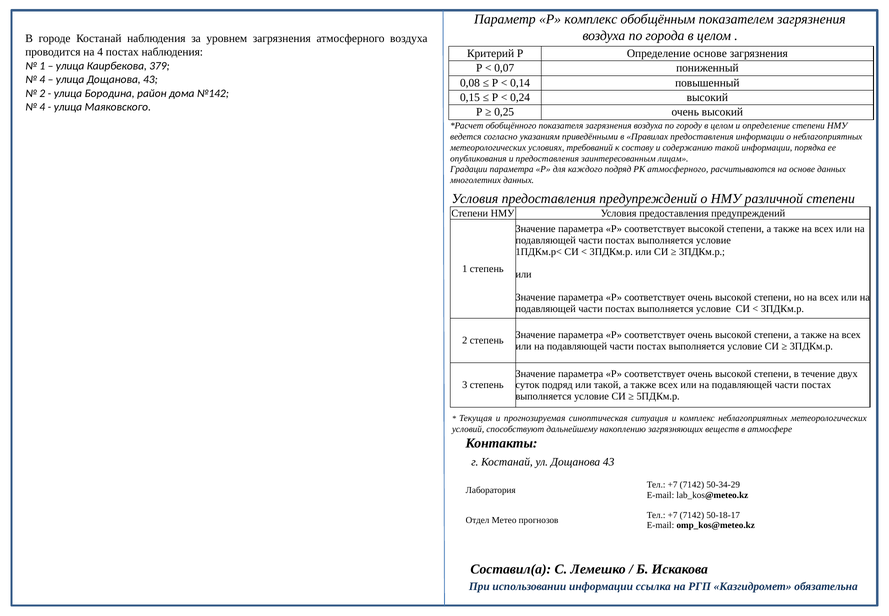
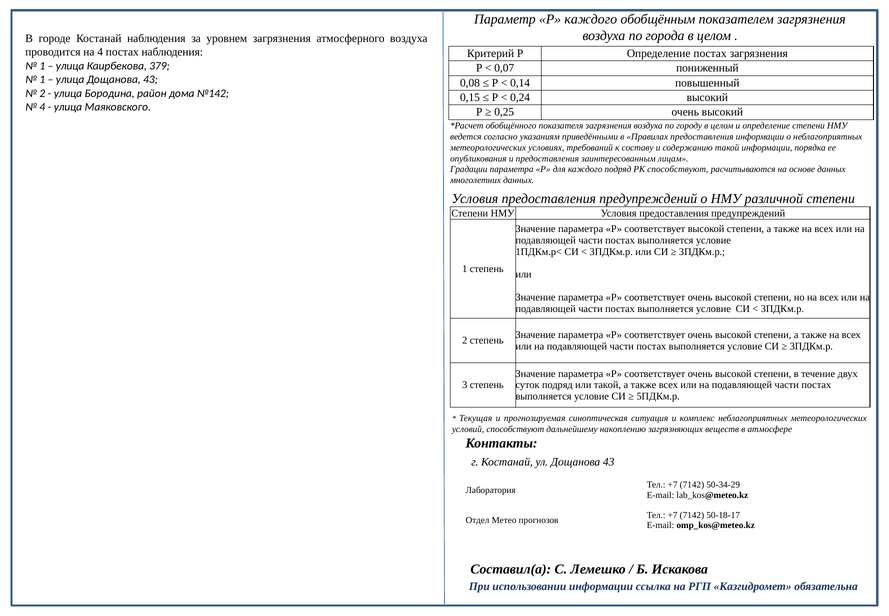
Р комплекс: комплекс -> каждого
Определение основе: основе -> постах
4 at (42, 79): 4 -> 1
РК атмосферного: атмосферного -> способствуют
